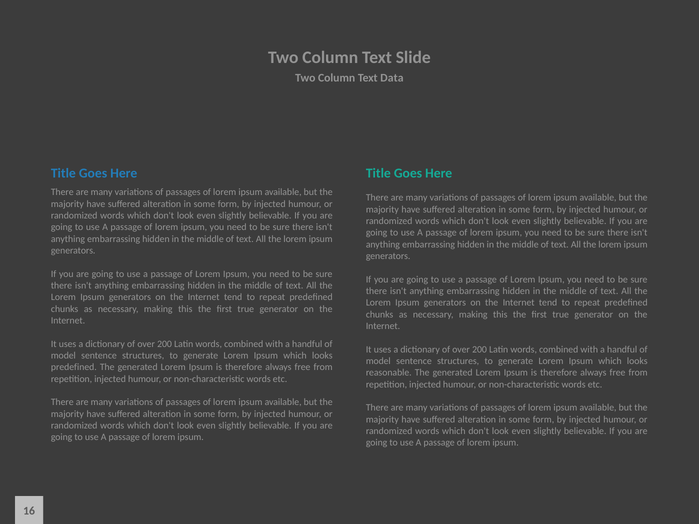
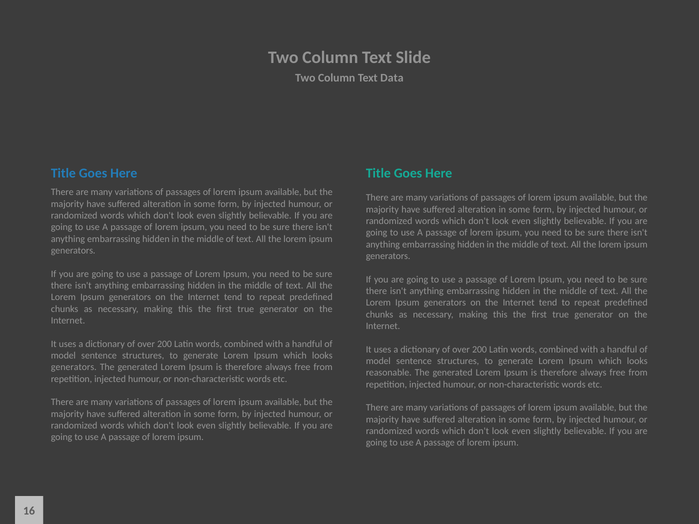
predefined at (74, 367): predefined -> generators
